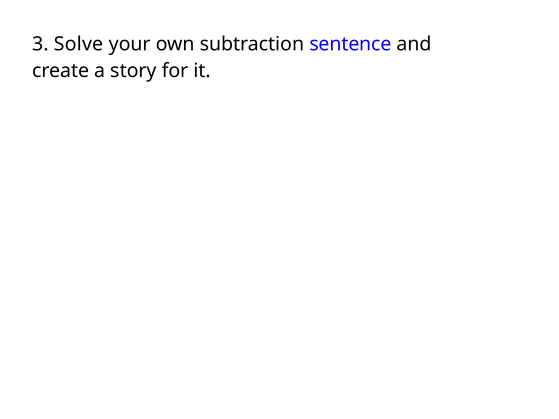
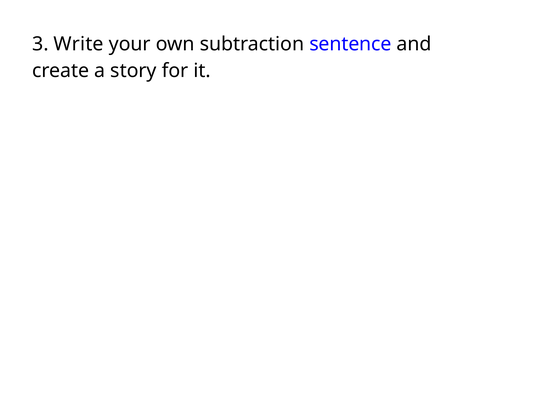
Solve: Solve -> Write
